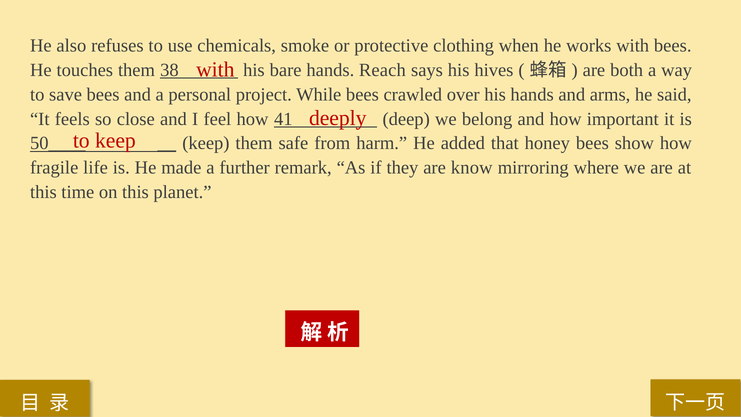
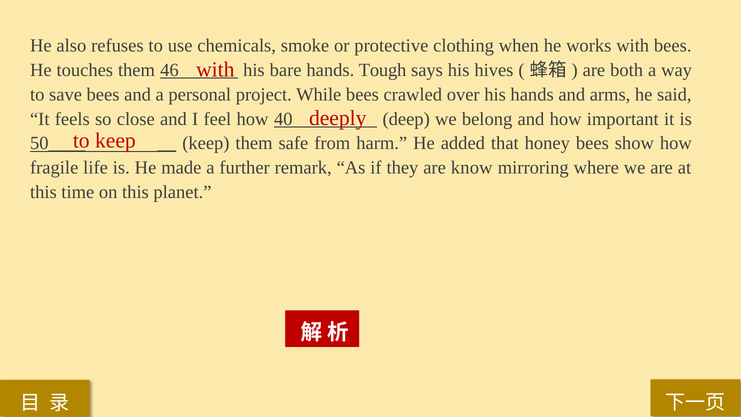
38: 38 -> 46
Reach: Reach -> Tough
41: 41 -> 40
